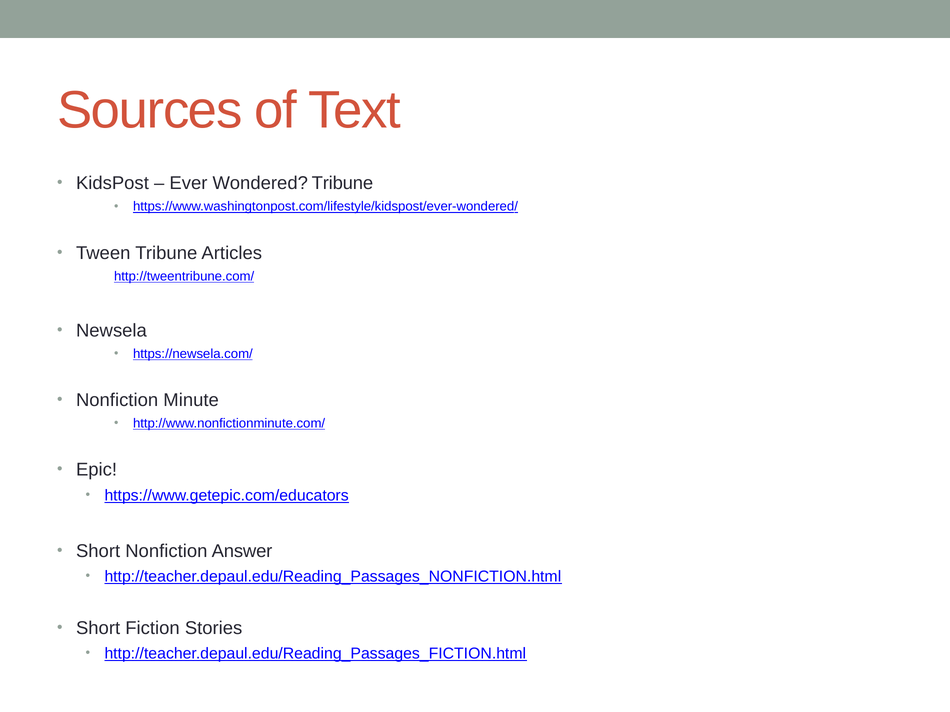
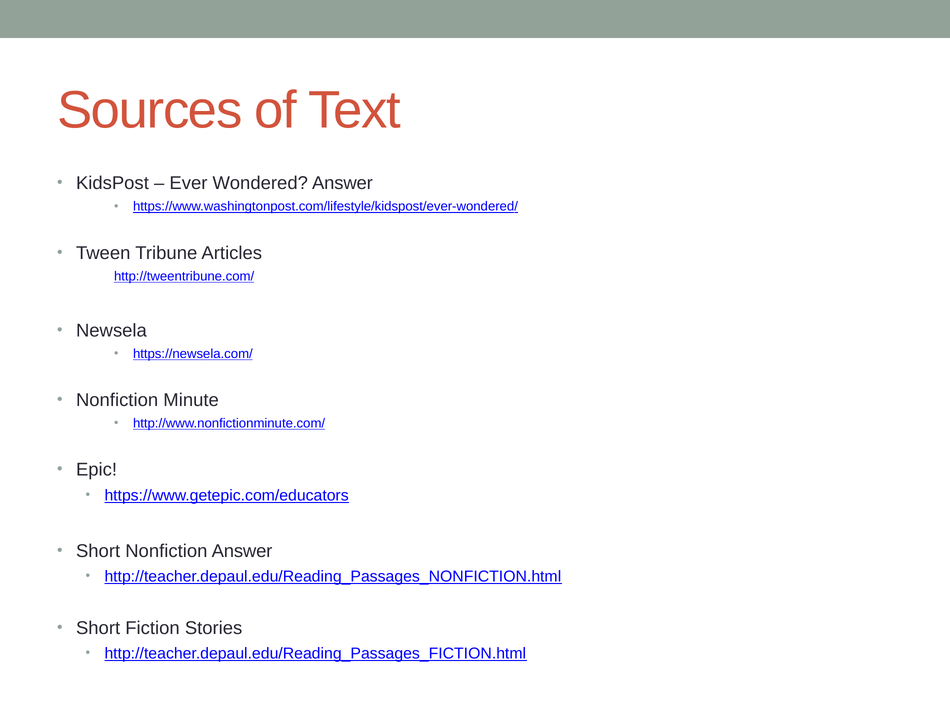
Wondered Tribune: Tribune -> Answer
